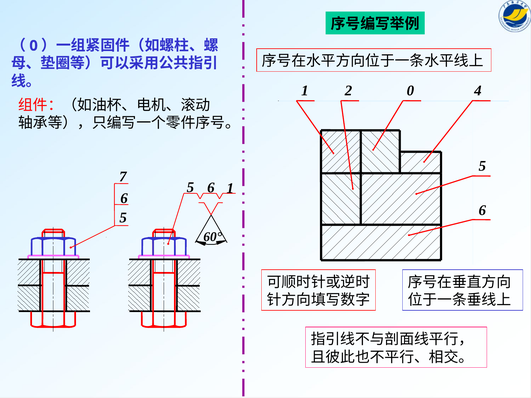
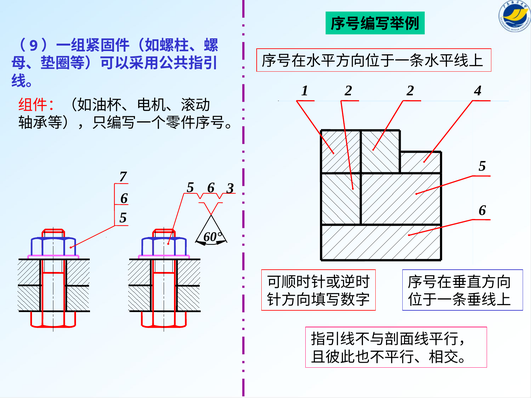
0 at (34, 46): 0 -> 9
2 0: 0 -> 2
6 1: 1 -> 3
